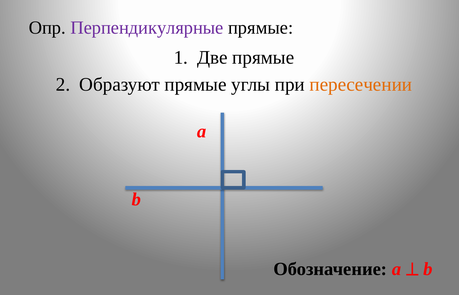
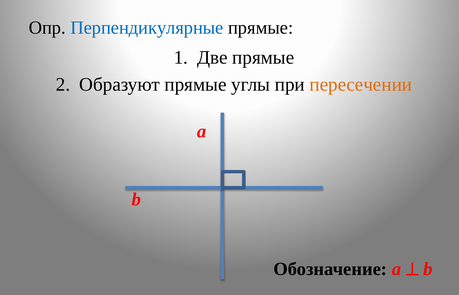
Перпендикулярные colour: purple -> blue
